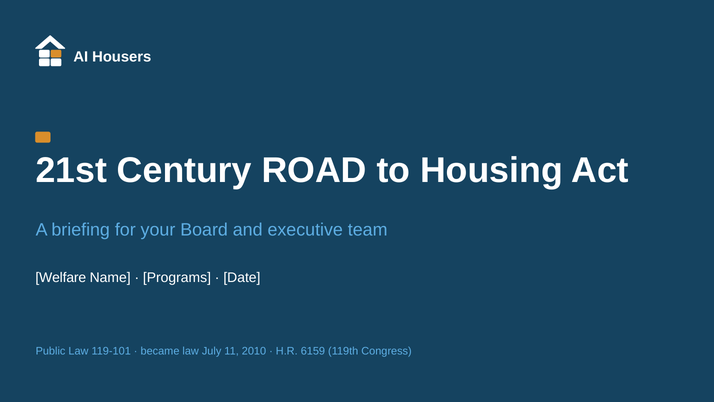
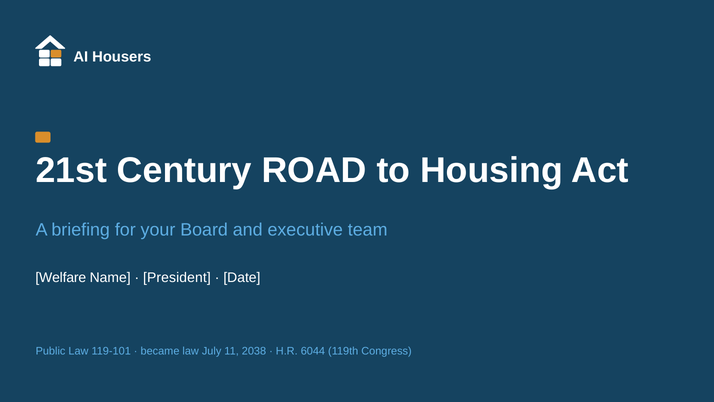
Programs: Programs -> President
2010: 2010 -> 2038
6159: 6159 -> 6044
